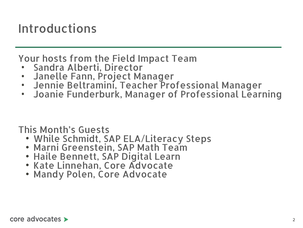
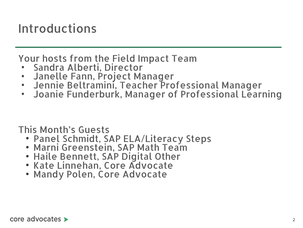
While: While -> Panel
Learn: Learn -> Other
